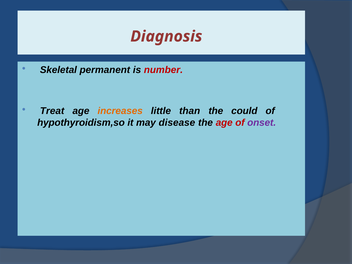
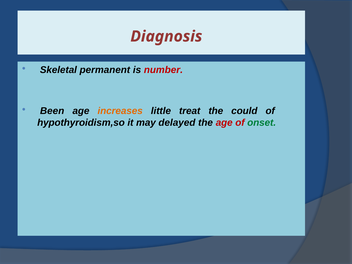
Treat: Treat -> Been
than: than -> treat
disease: disease -> delayed
onset colour: purple -> green
